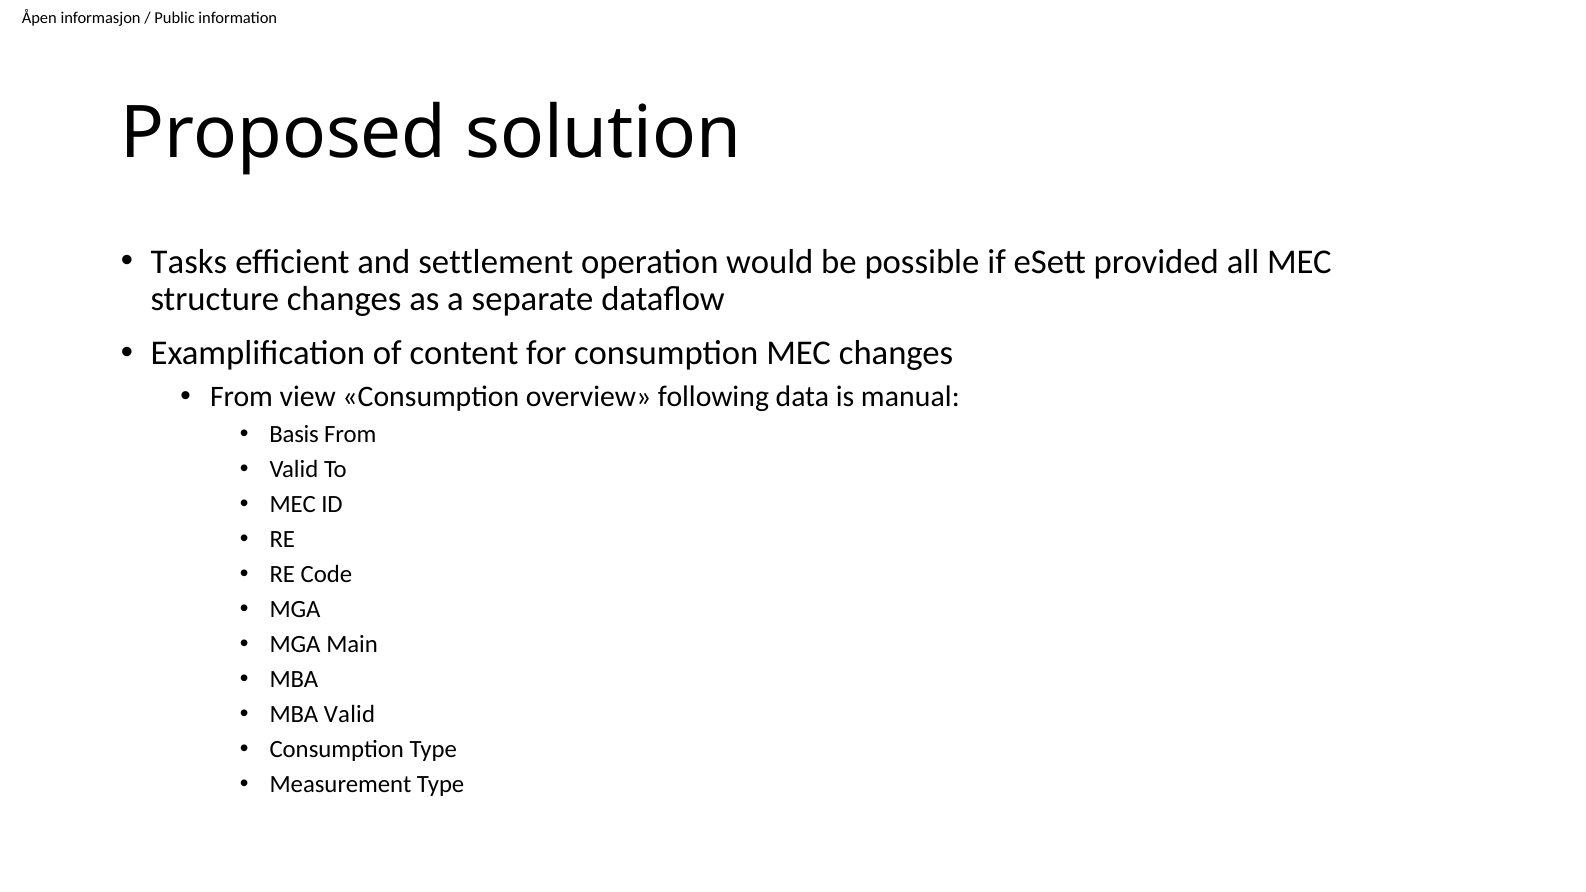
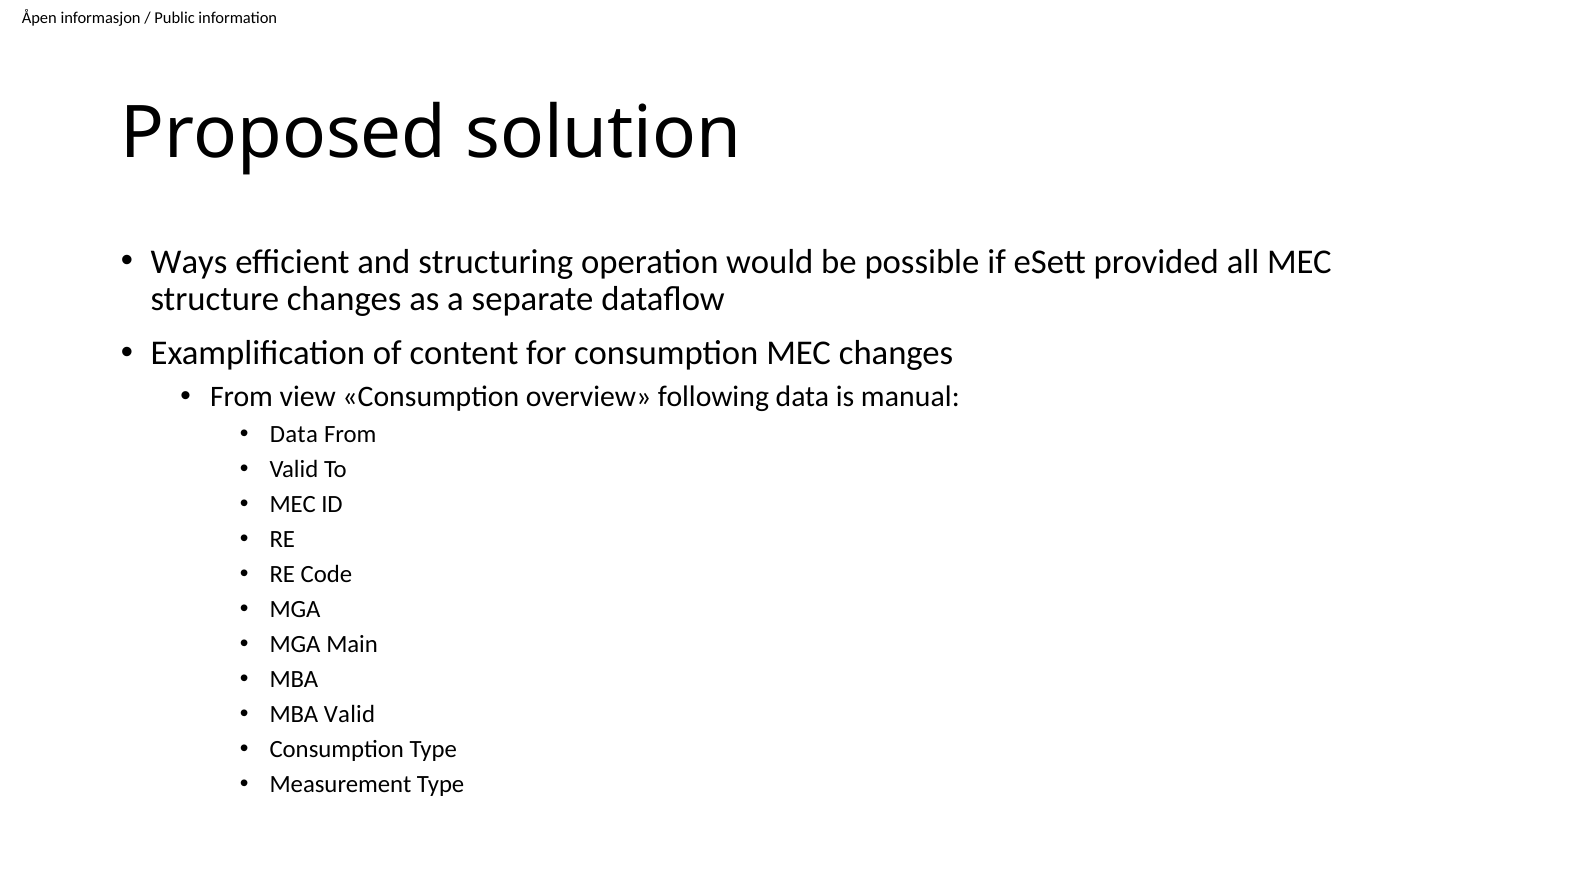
Tasks: Tasks -> Ways
settlement: settlement -> structuring
Basis at (294, 434): Basis -> Data
